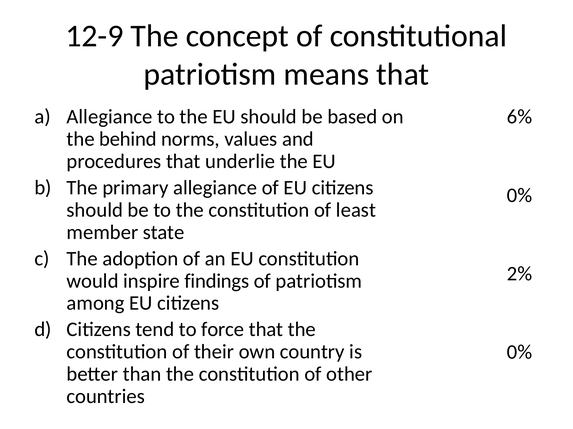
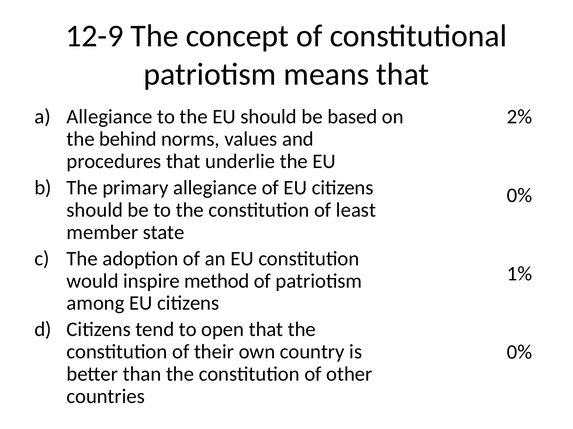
6%: 6% -> 2%
2%: 2% -> 1%
findings: findings -> method
force: force -> open
